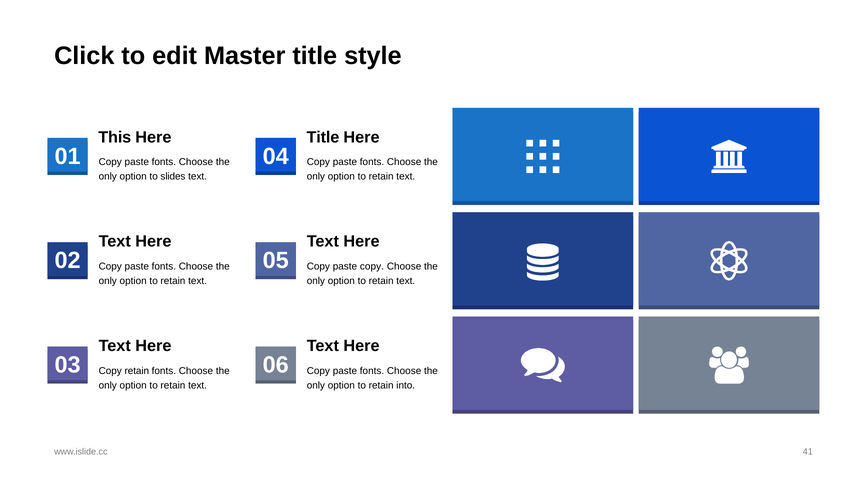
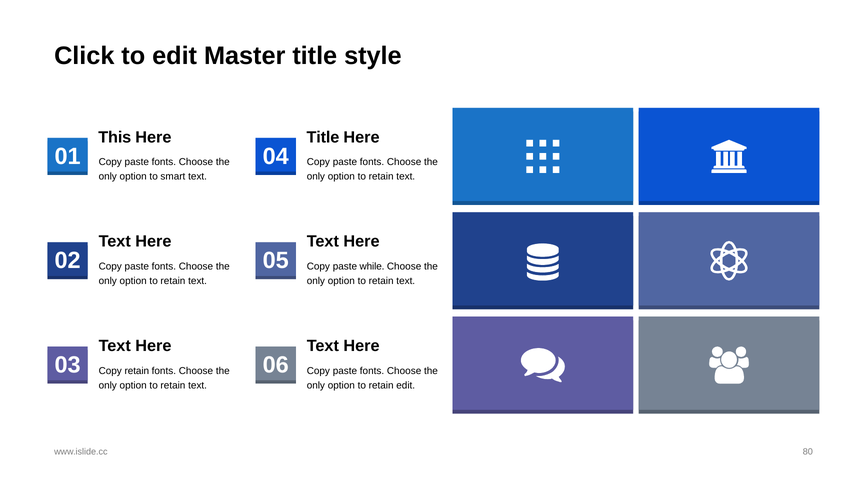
slides: slides -> smart
paste copy: copy -> while
retain into: into -> edit
41: 41 -> 80
